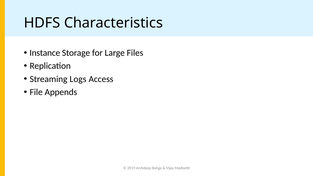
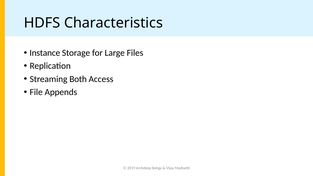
Logs: Logs -> Both
